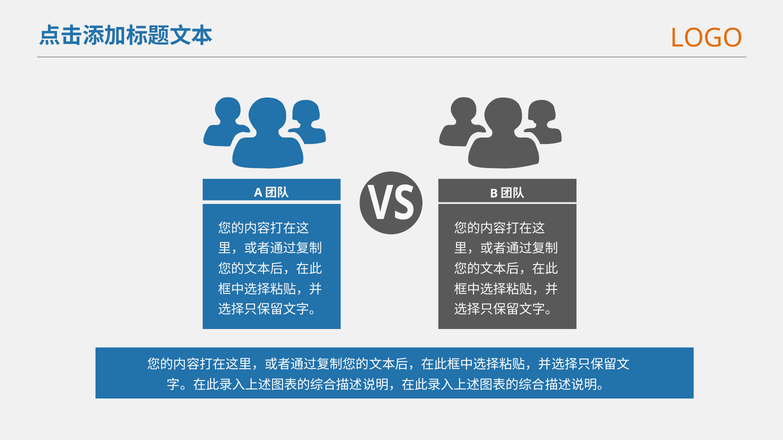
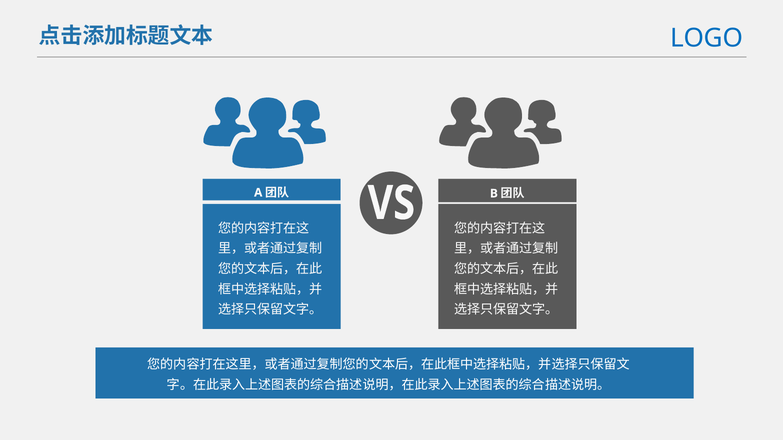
LOGO colour: orange -> blue
